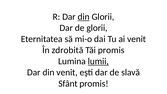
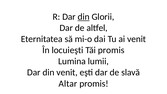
de glorii: glorii -> altfel
zdrobită: zdrobită -> locuieşti
lumii underline: present -> none
Sfânt: Sfânt -> Altar
